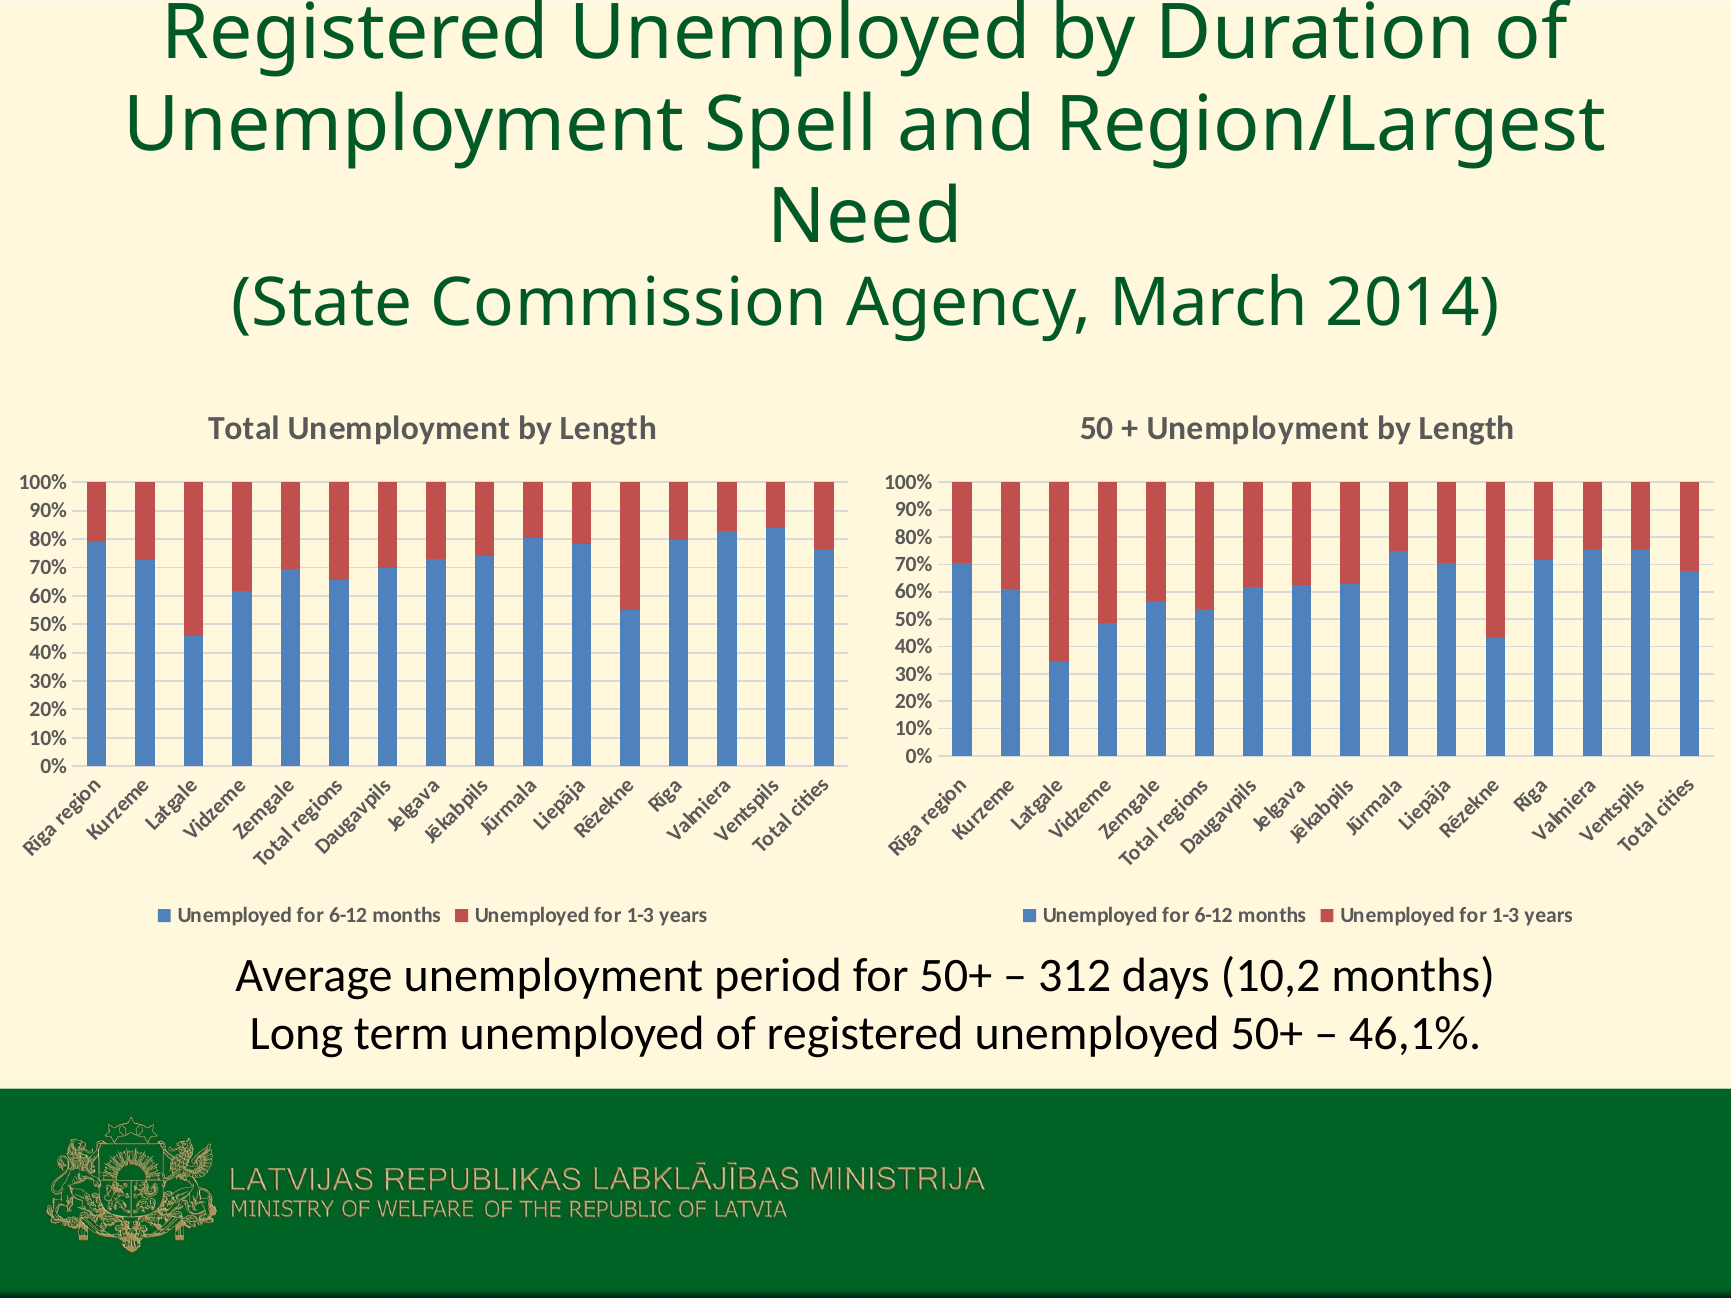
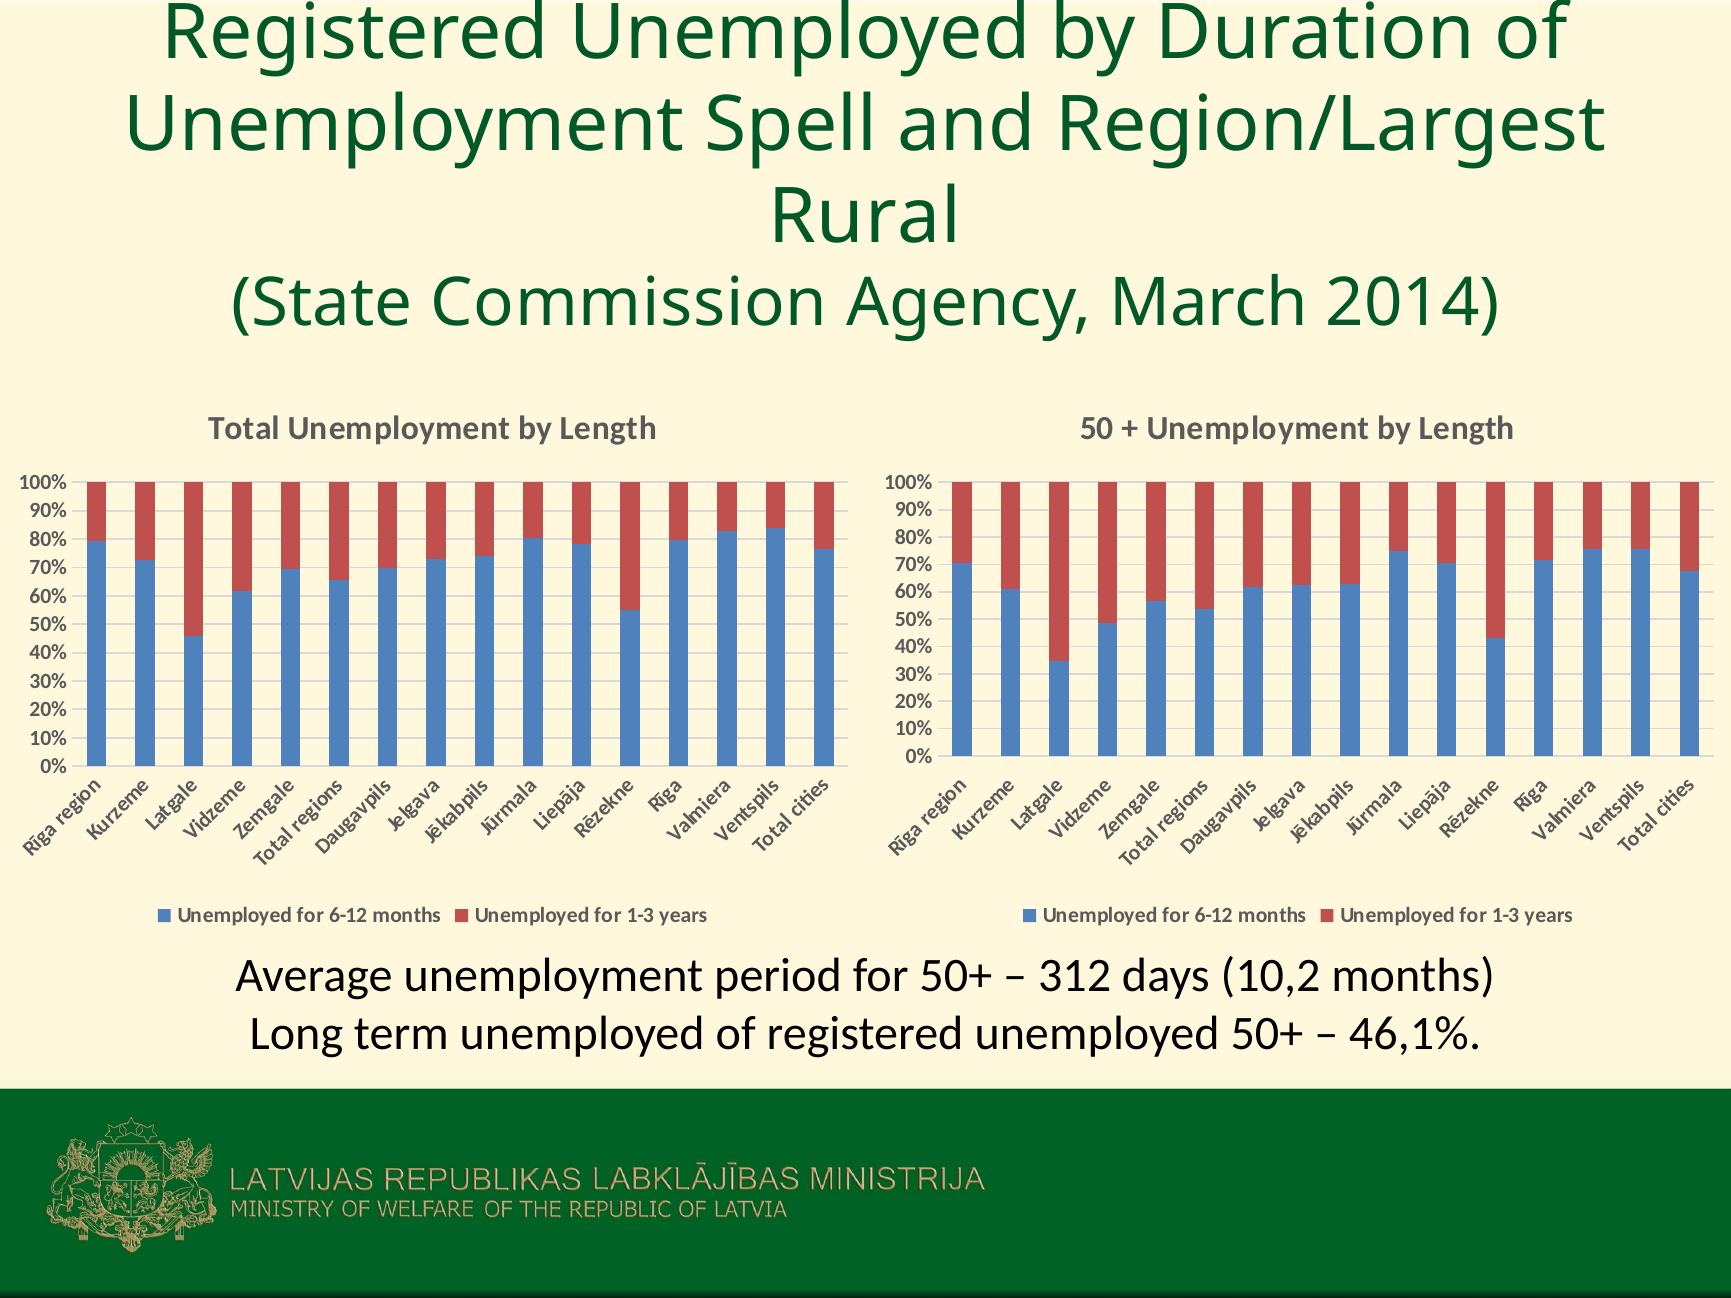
Need: Need -> Rural
